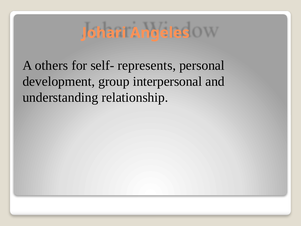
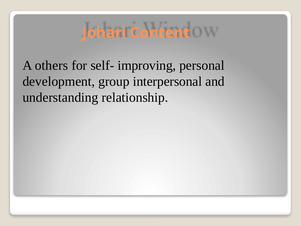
Angeles: Angeles -> Content
represents: represents -> improving
